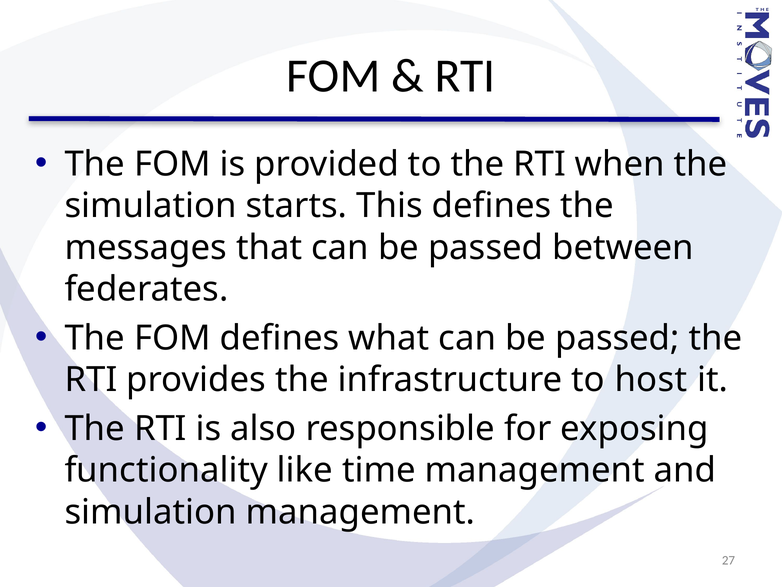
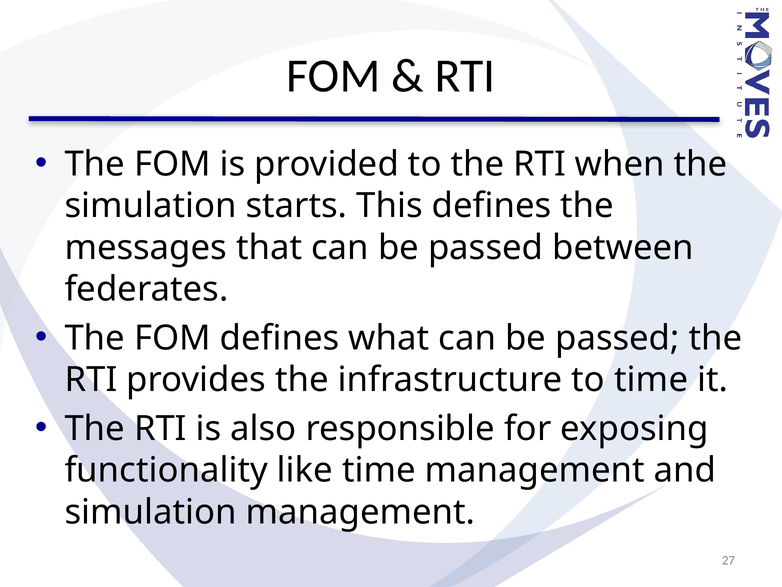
to host: host -> time
